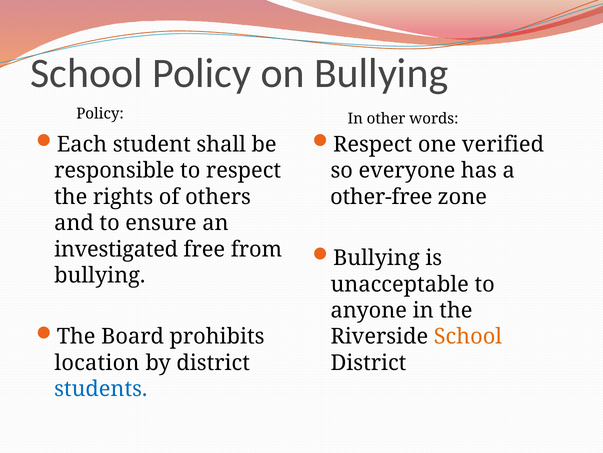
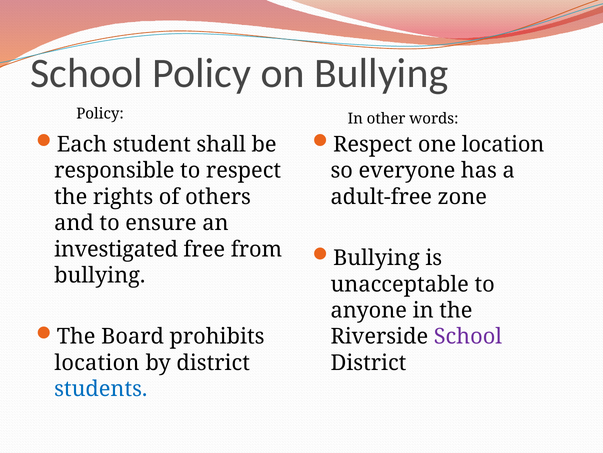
one verified: verified -> location
other-free: other-free -> adult-free
School at (468, 336) colour: orange -> purple
